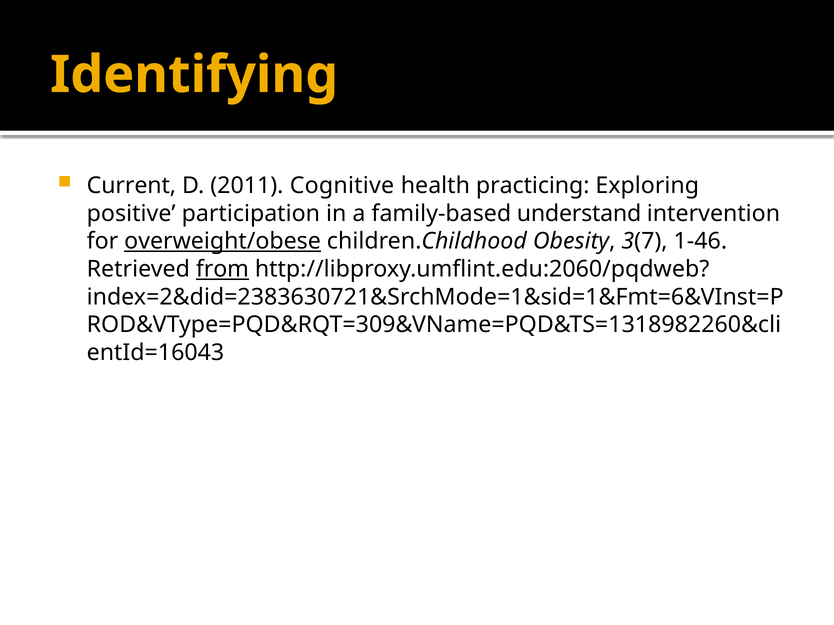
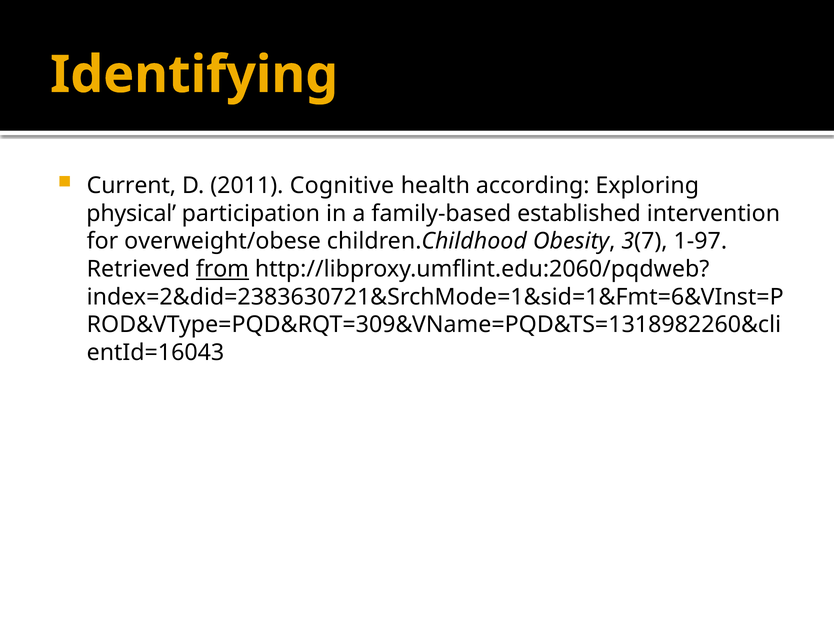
practicing: practicing -> according
positive: positive -> physical
understand: understand -> established
overweight/obese underline: present -> none
1-46: 1-46 -> 1-97
